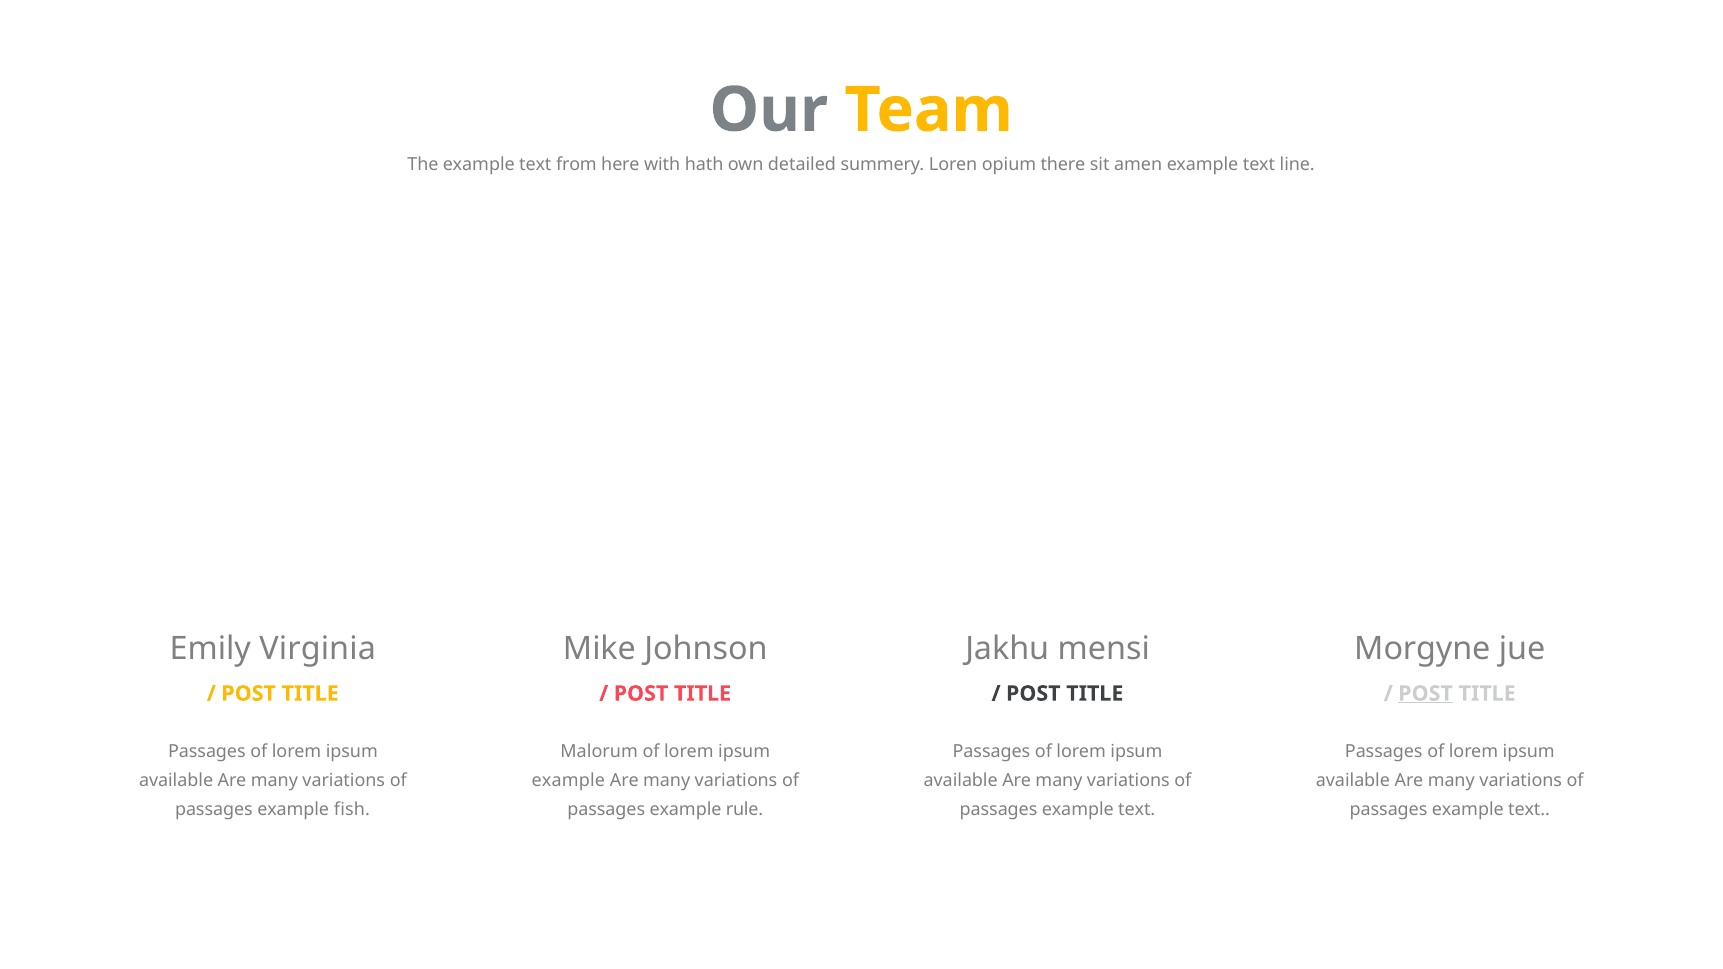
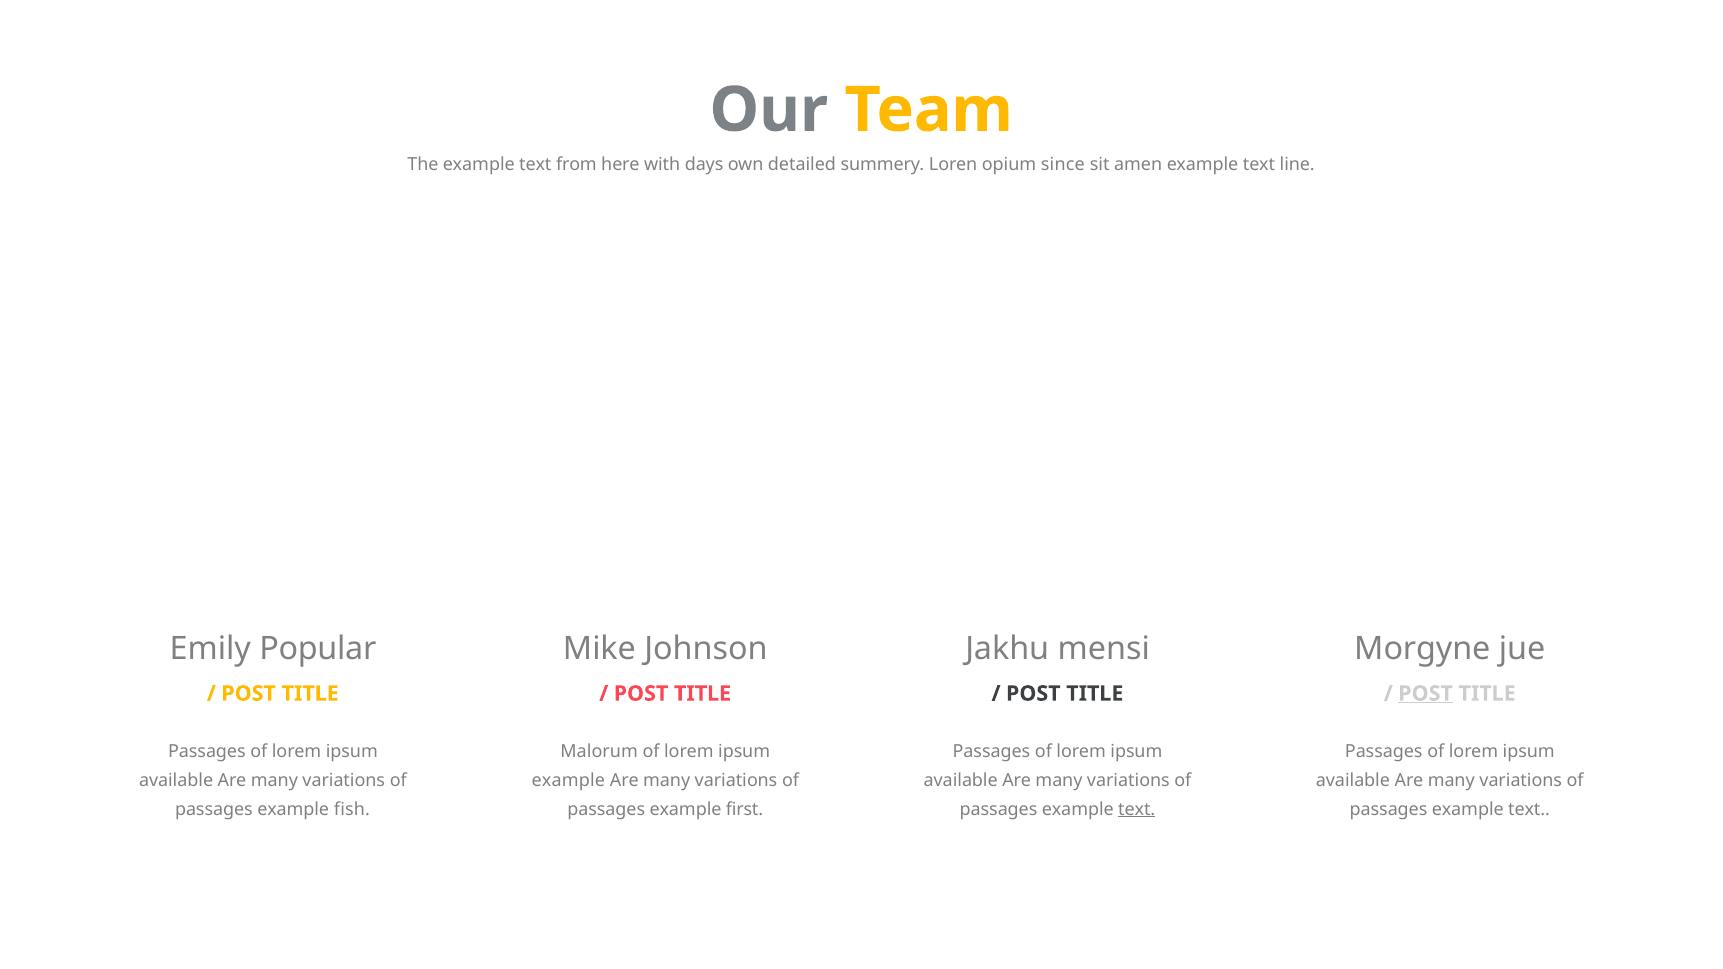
hath: hath -> days
there: there -> since
Virginia: Virginia -> Popular
rule: rule -> first
text at (1137, 809) underline: none -> present
